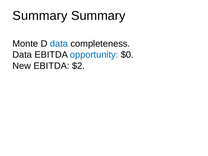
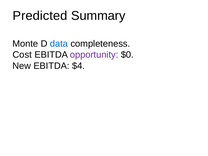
Summary at (40, 16): Summary -> Predicted
Data at (22, 55): Data -> Cost
opportunity colour: blue -> purple
$2: $2 -> $4
